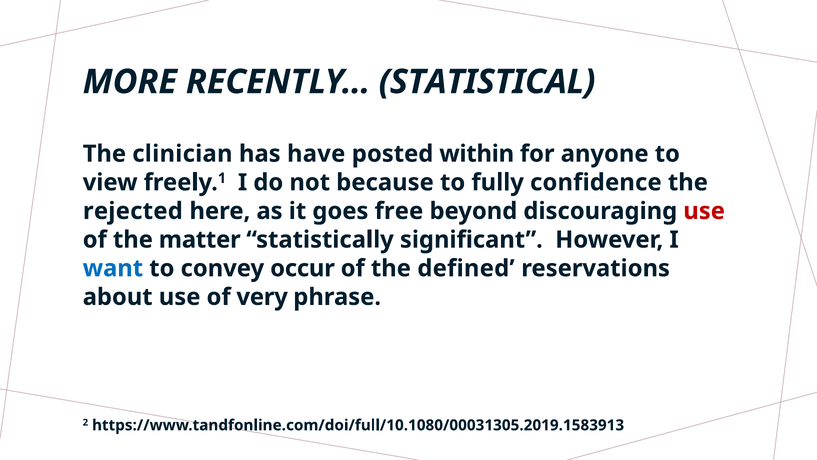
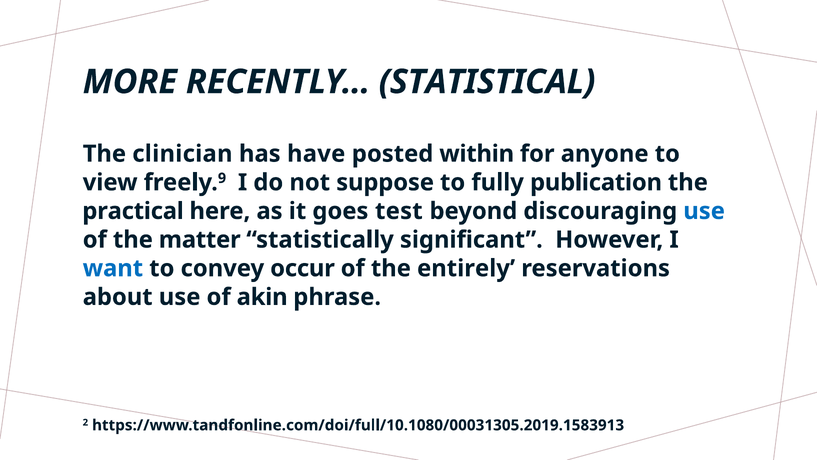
1: 1 -> 9
because: because -> suppose
confidence: confidence -> publication
rejected: rejected -> practical
free: free -> test
use at (704, 211) colour: red -> blue
defined: defined -> entirely
very: very -> akin
